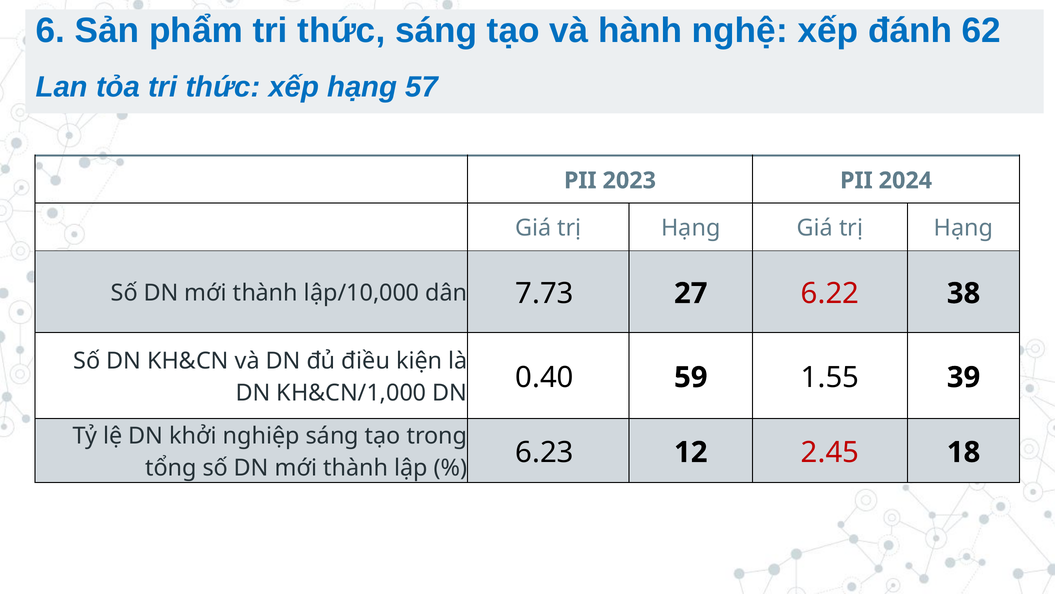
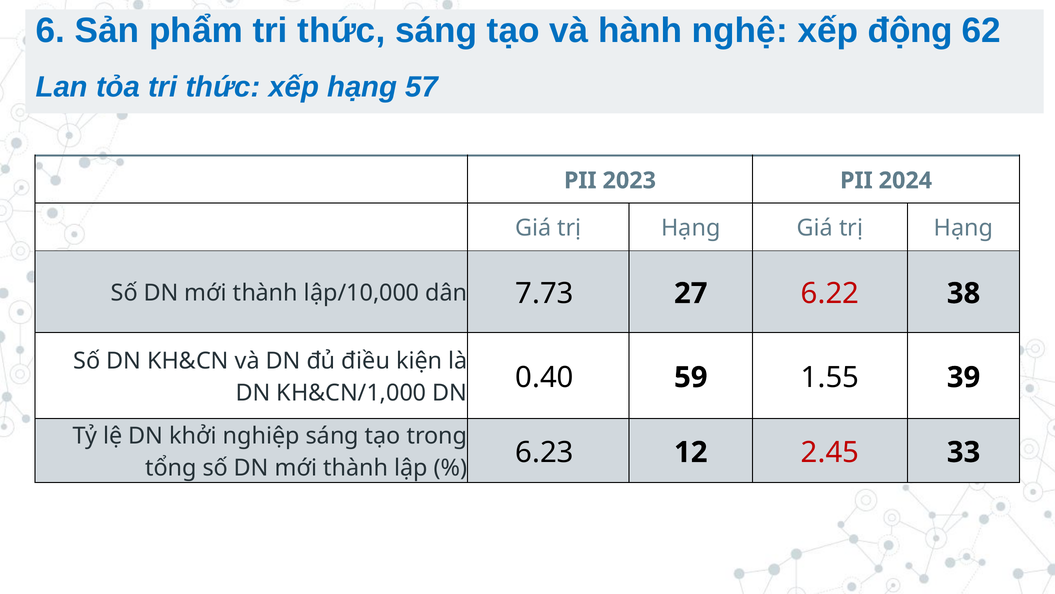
đánh: đánh -> động
18: 18 -> 33
